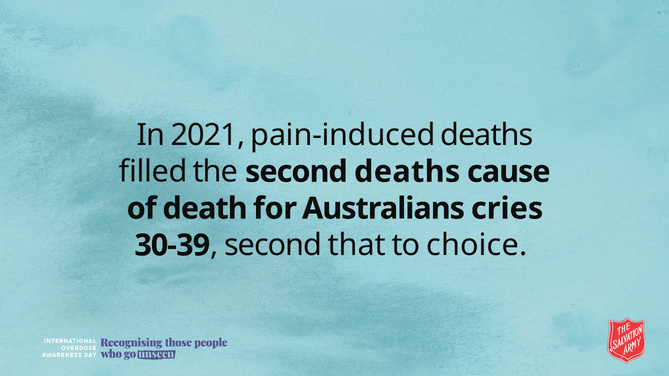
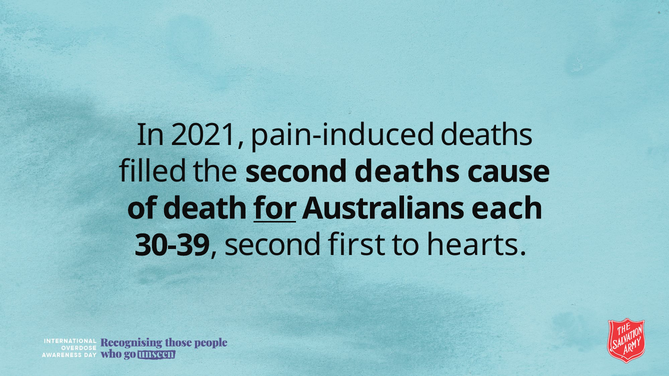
for underline: none -> present
cries: cries -> each
that: that -> first
choice: choice -> hearts
